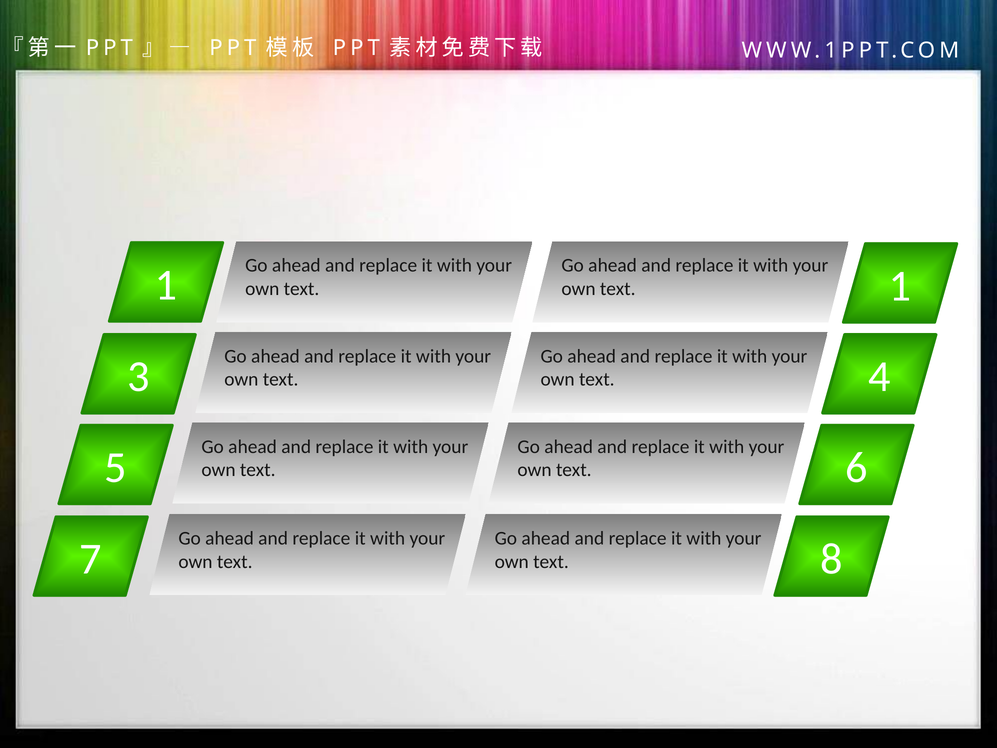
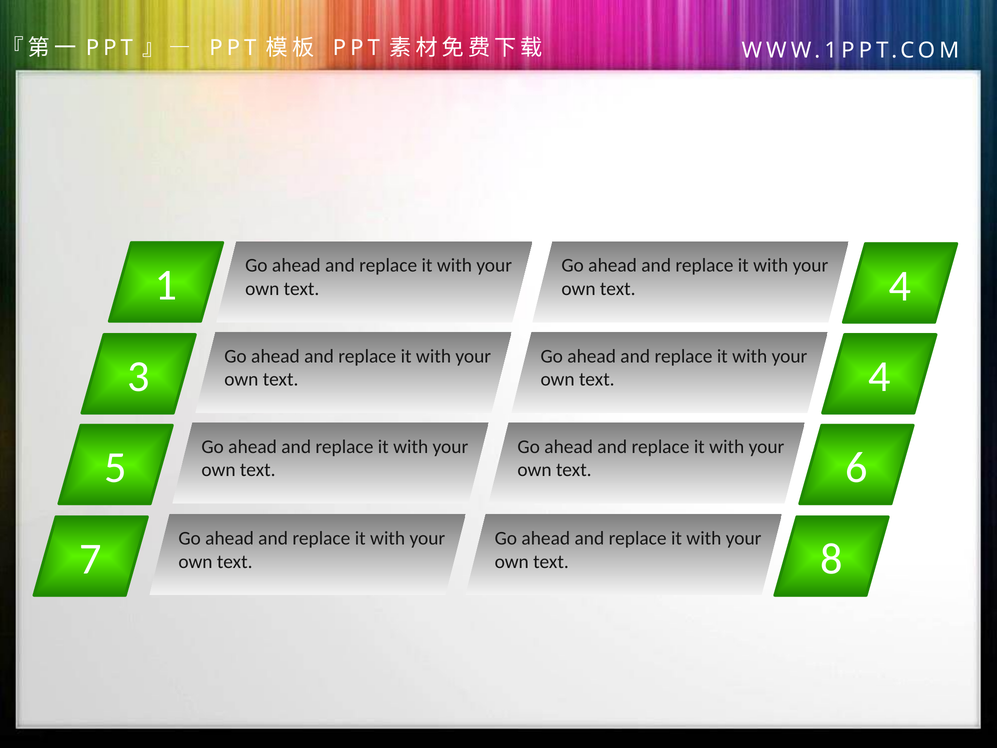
text 1: 1 -> 4
